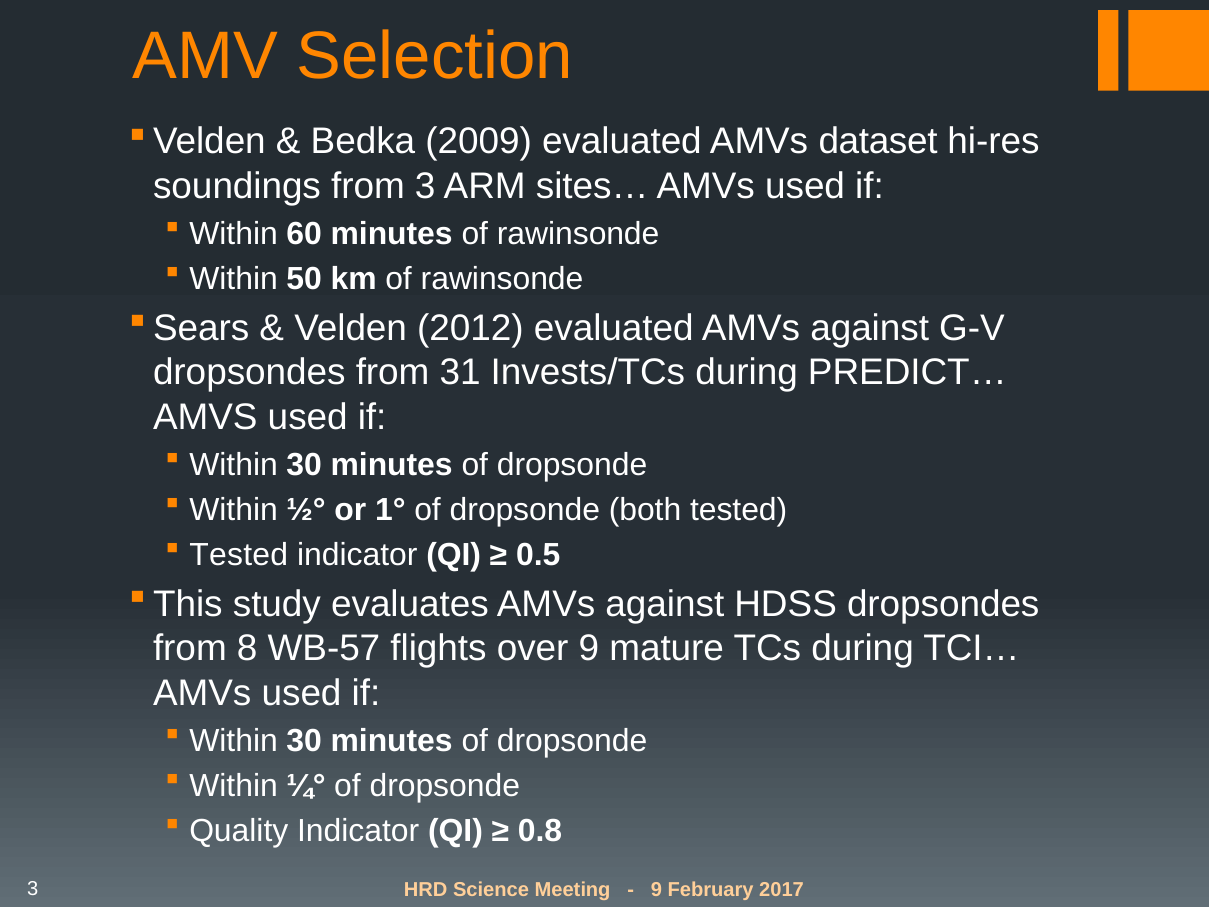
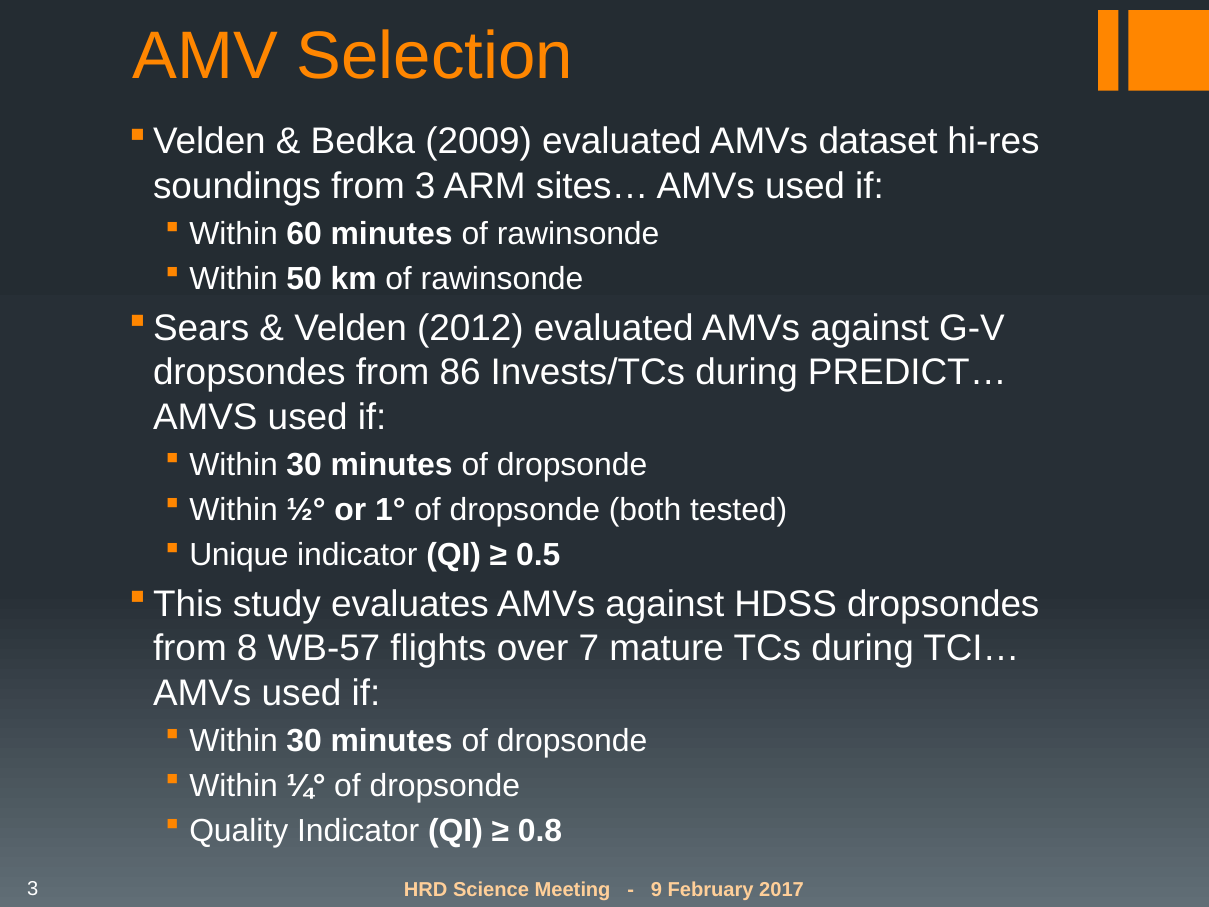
31: 31 -> 86
Tested at (239, 554): Tested -> Unique
over 9: 9 -> 7
